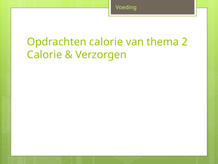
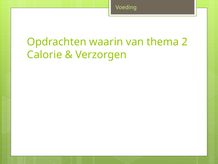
Opdrachten calorie: calorie -> waarin
